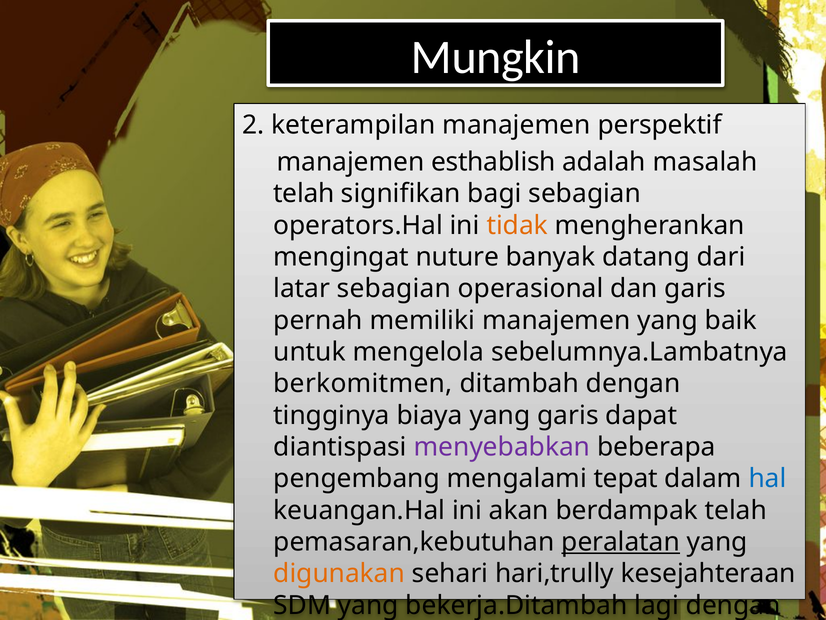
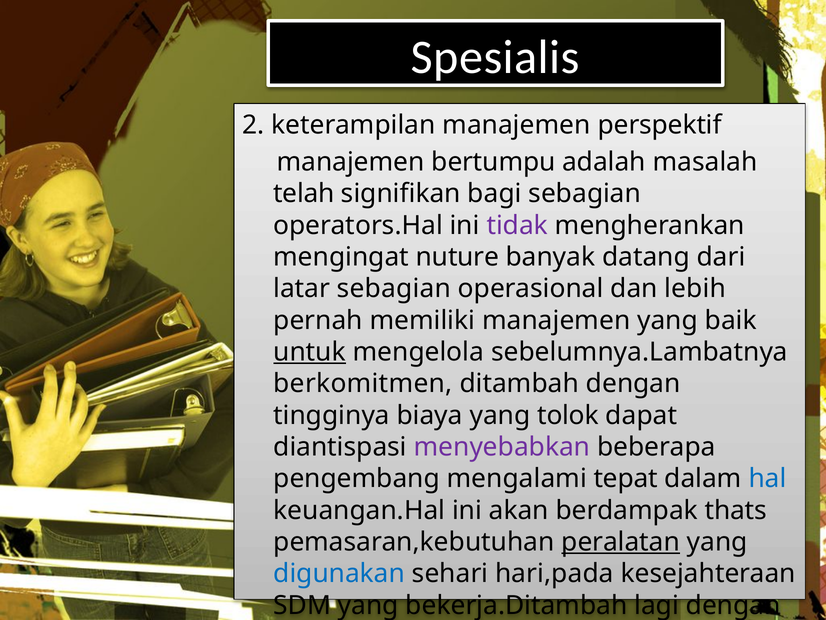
Mungkin: Mungkin -> Spesialis
esthablish: esthablish -> bertumpu
tidak at (517, 225) colour: orange -> purple
dan garis: garis -> lebih
untuk underline: none -> present
yang garis: garis -> tolok
berdampak telah: telah -> thats
digunakan colour: orange -> blue
hari,trully: hari,trully -> hari,pada
